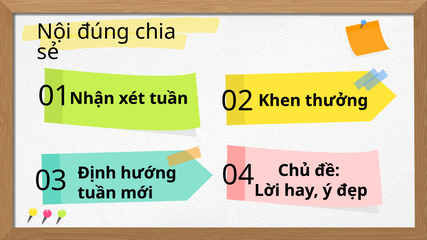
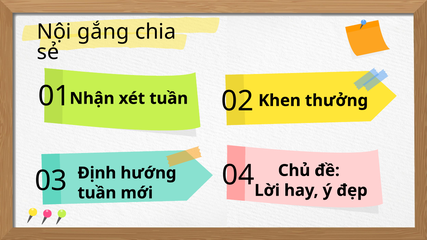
đúng: đúng -> gắng
